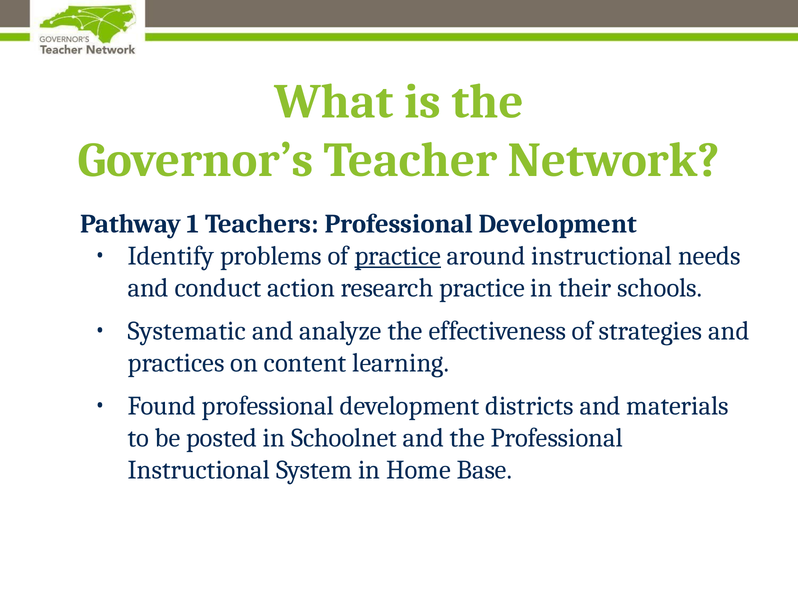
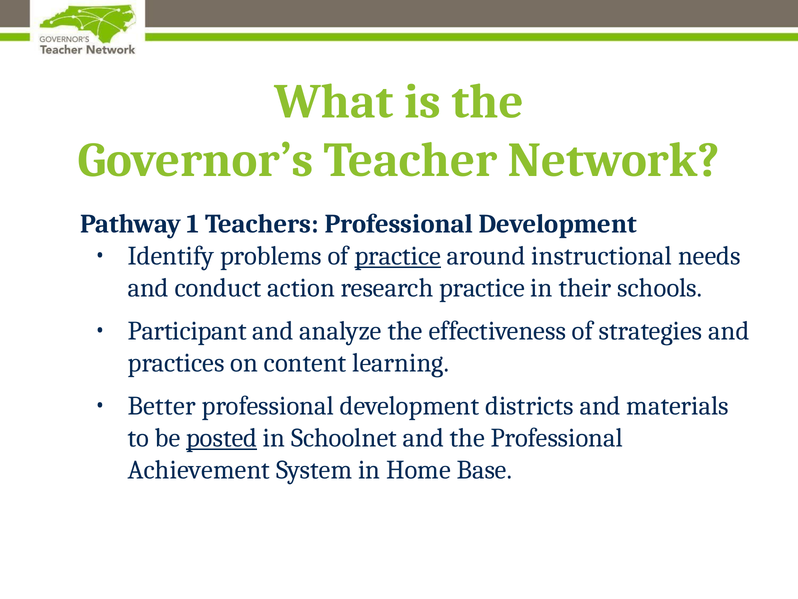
Systematic: Systematic -> Participant
Found: Found -> Better
posted underline: none -> present
Instructional at (199, 469): Instructional -> Achievement
